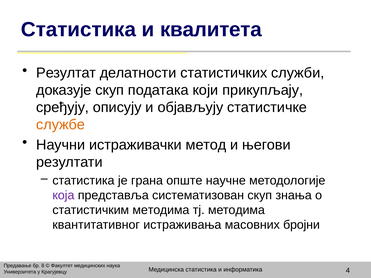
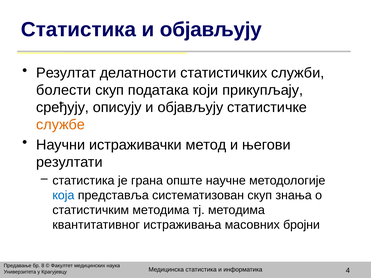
Статистика и квалитета: квалитета -> објављују
доказује: доказује -> болести
која colour: purple -> blue
